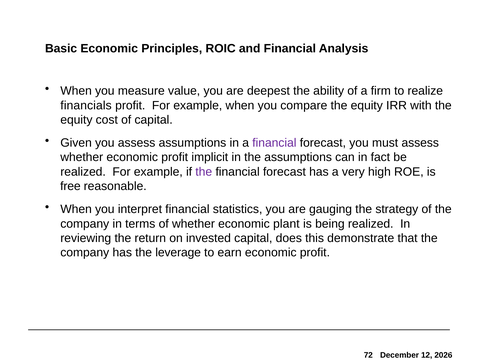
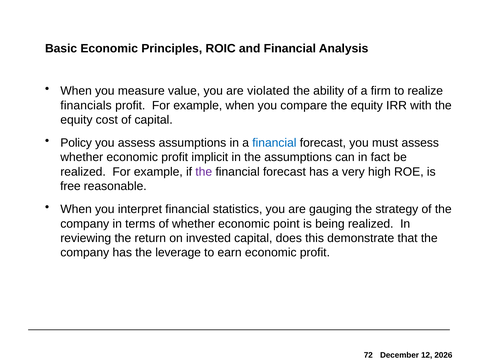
deepest: deepest -> violated
Given: Given -> Policy
financial at (274, 143) colour: purple -> blue
plant: plant -> point
